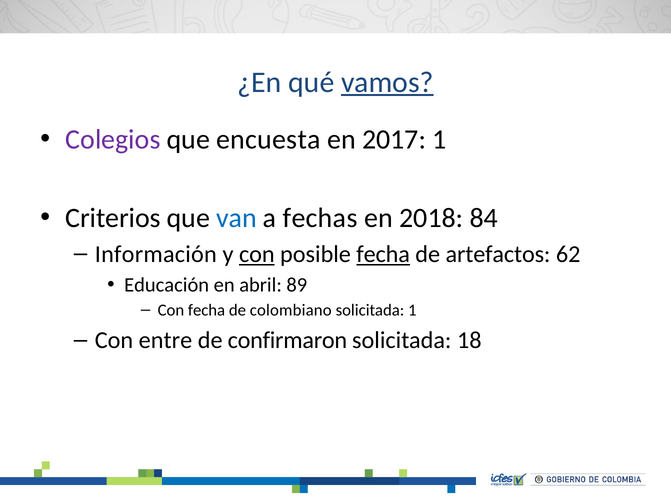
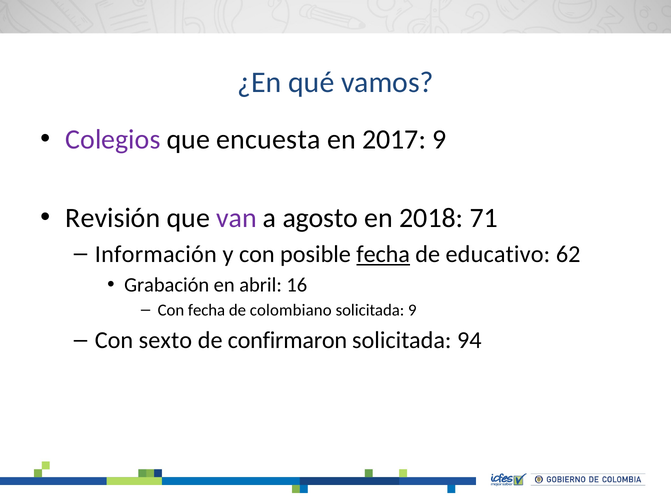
vamos underline: present -> none
2017 1: 1 -> 9
Criterios: Criterios -> Revisión
van colour: blue -> purple
fechas: fechas -> agosto
84: 84 -> 71
con at (257, 254) underline: present -> none
artefactos: artefactos -> educativo
Educación: Educación -> Grabación
89: 89 -> 16
solicitada 1: 1 -> 9
entre: entre -> sexto
18: 18 -> 94
